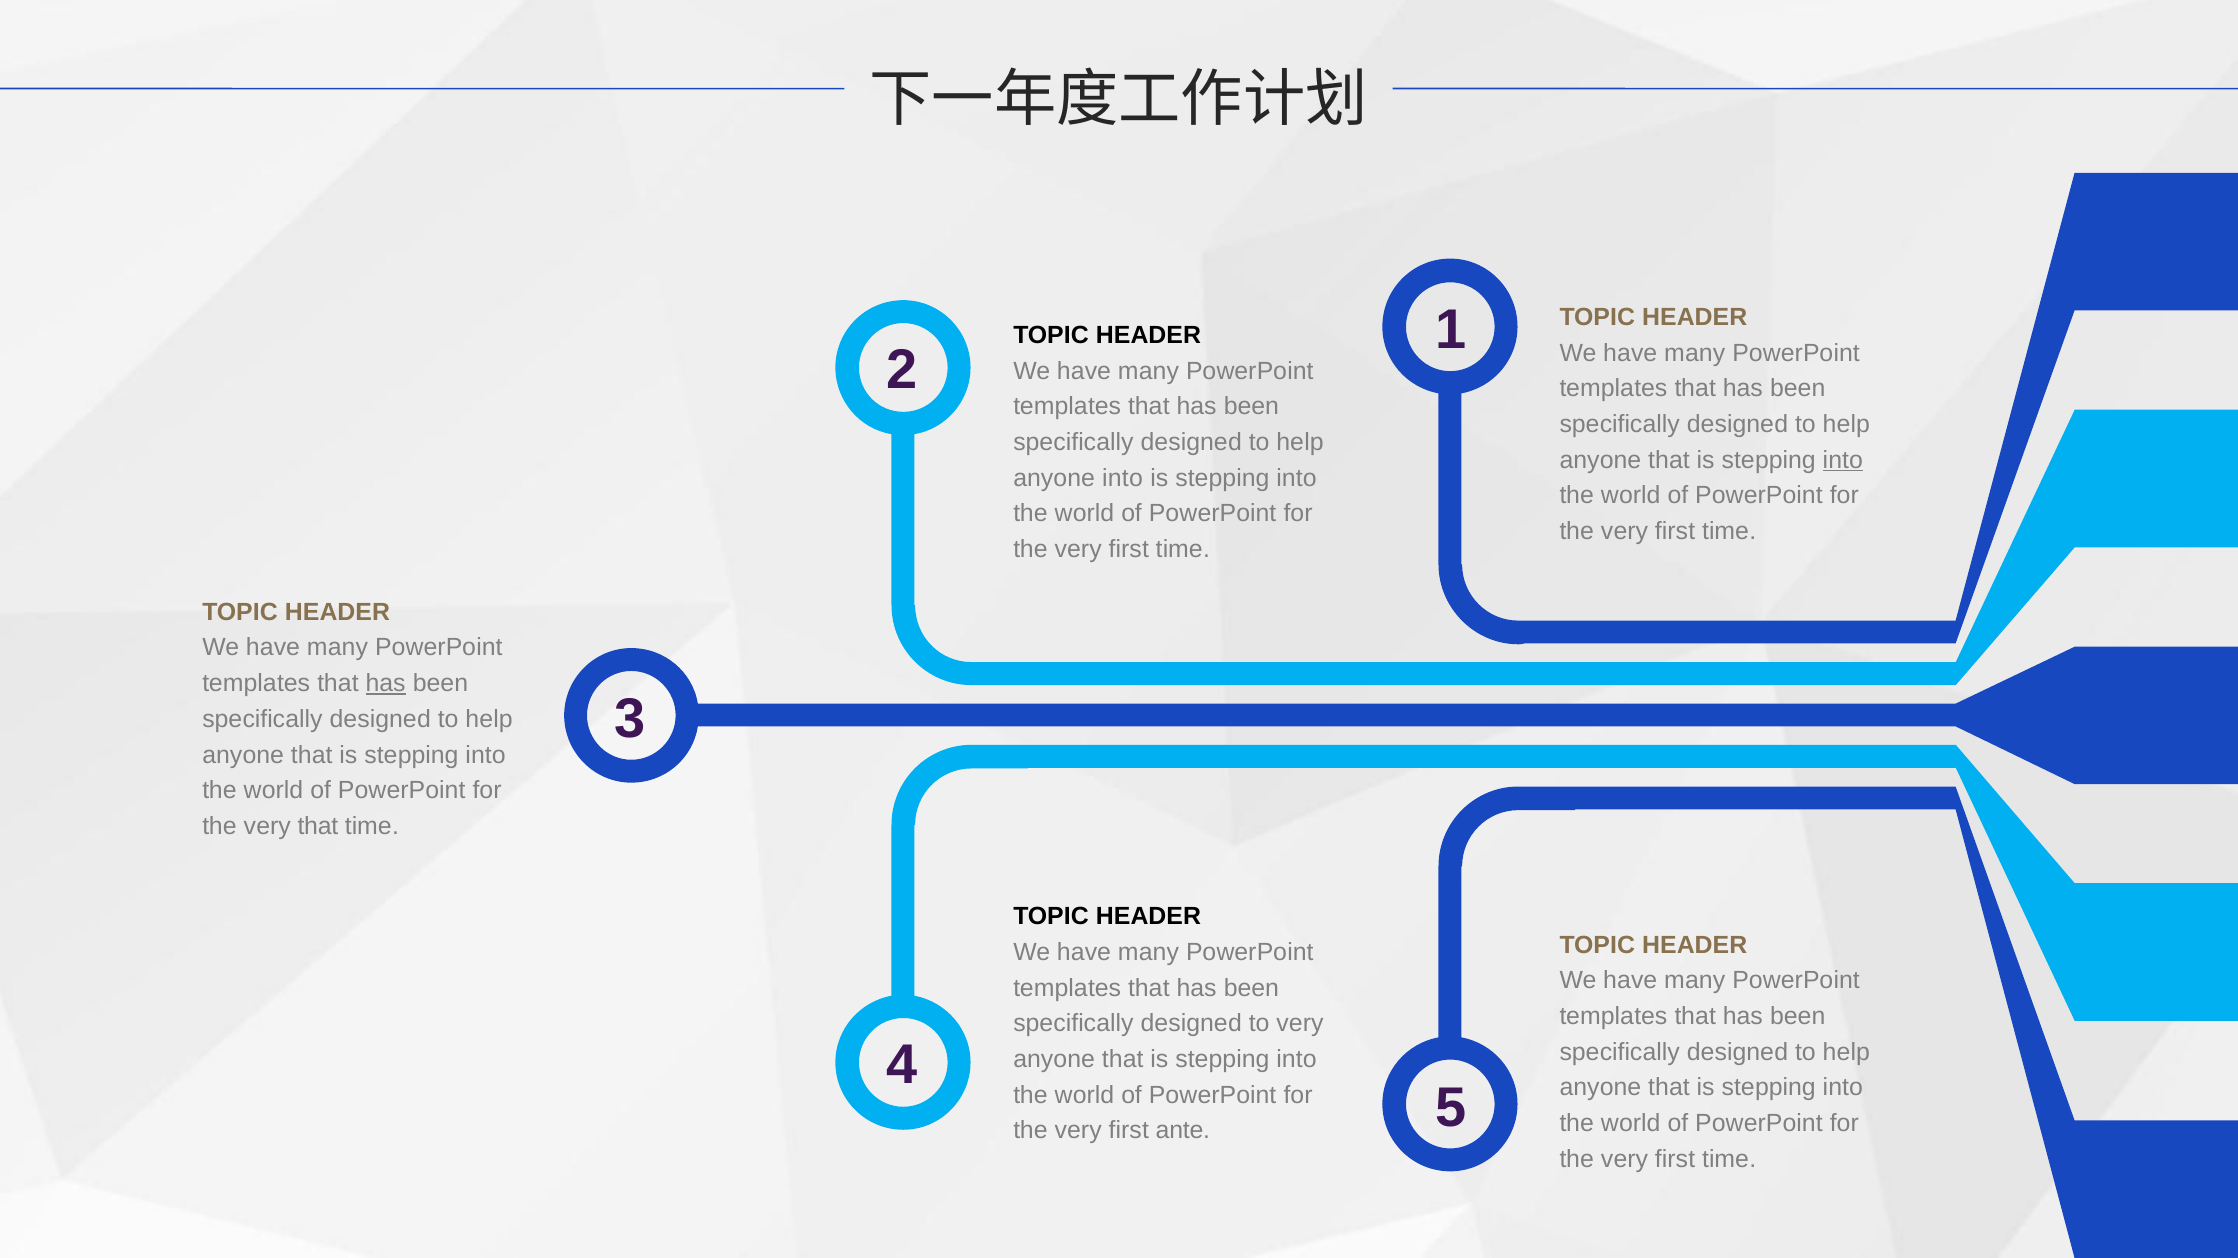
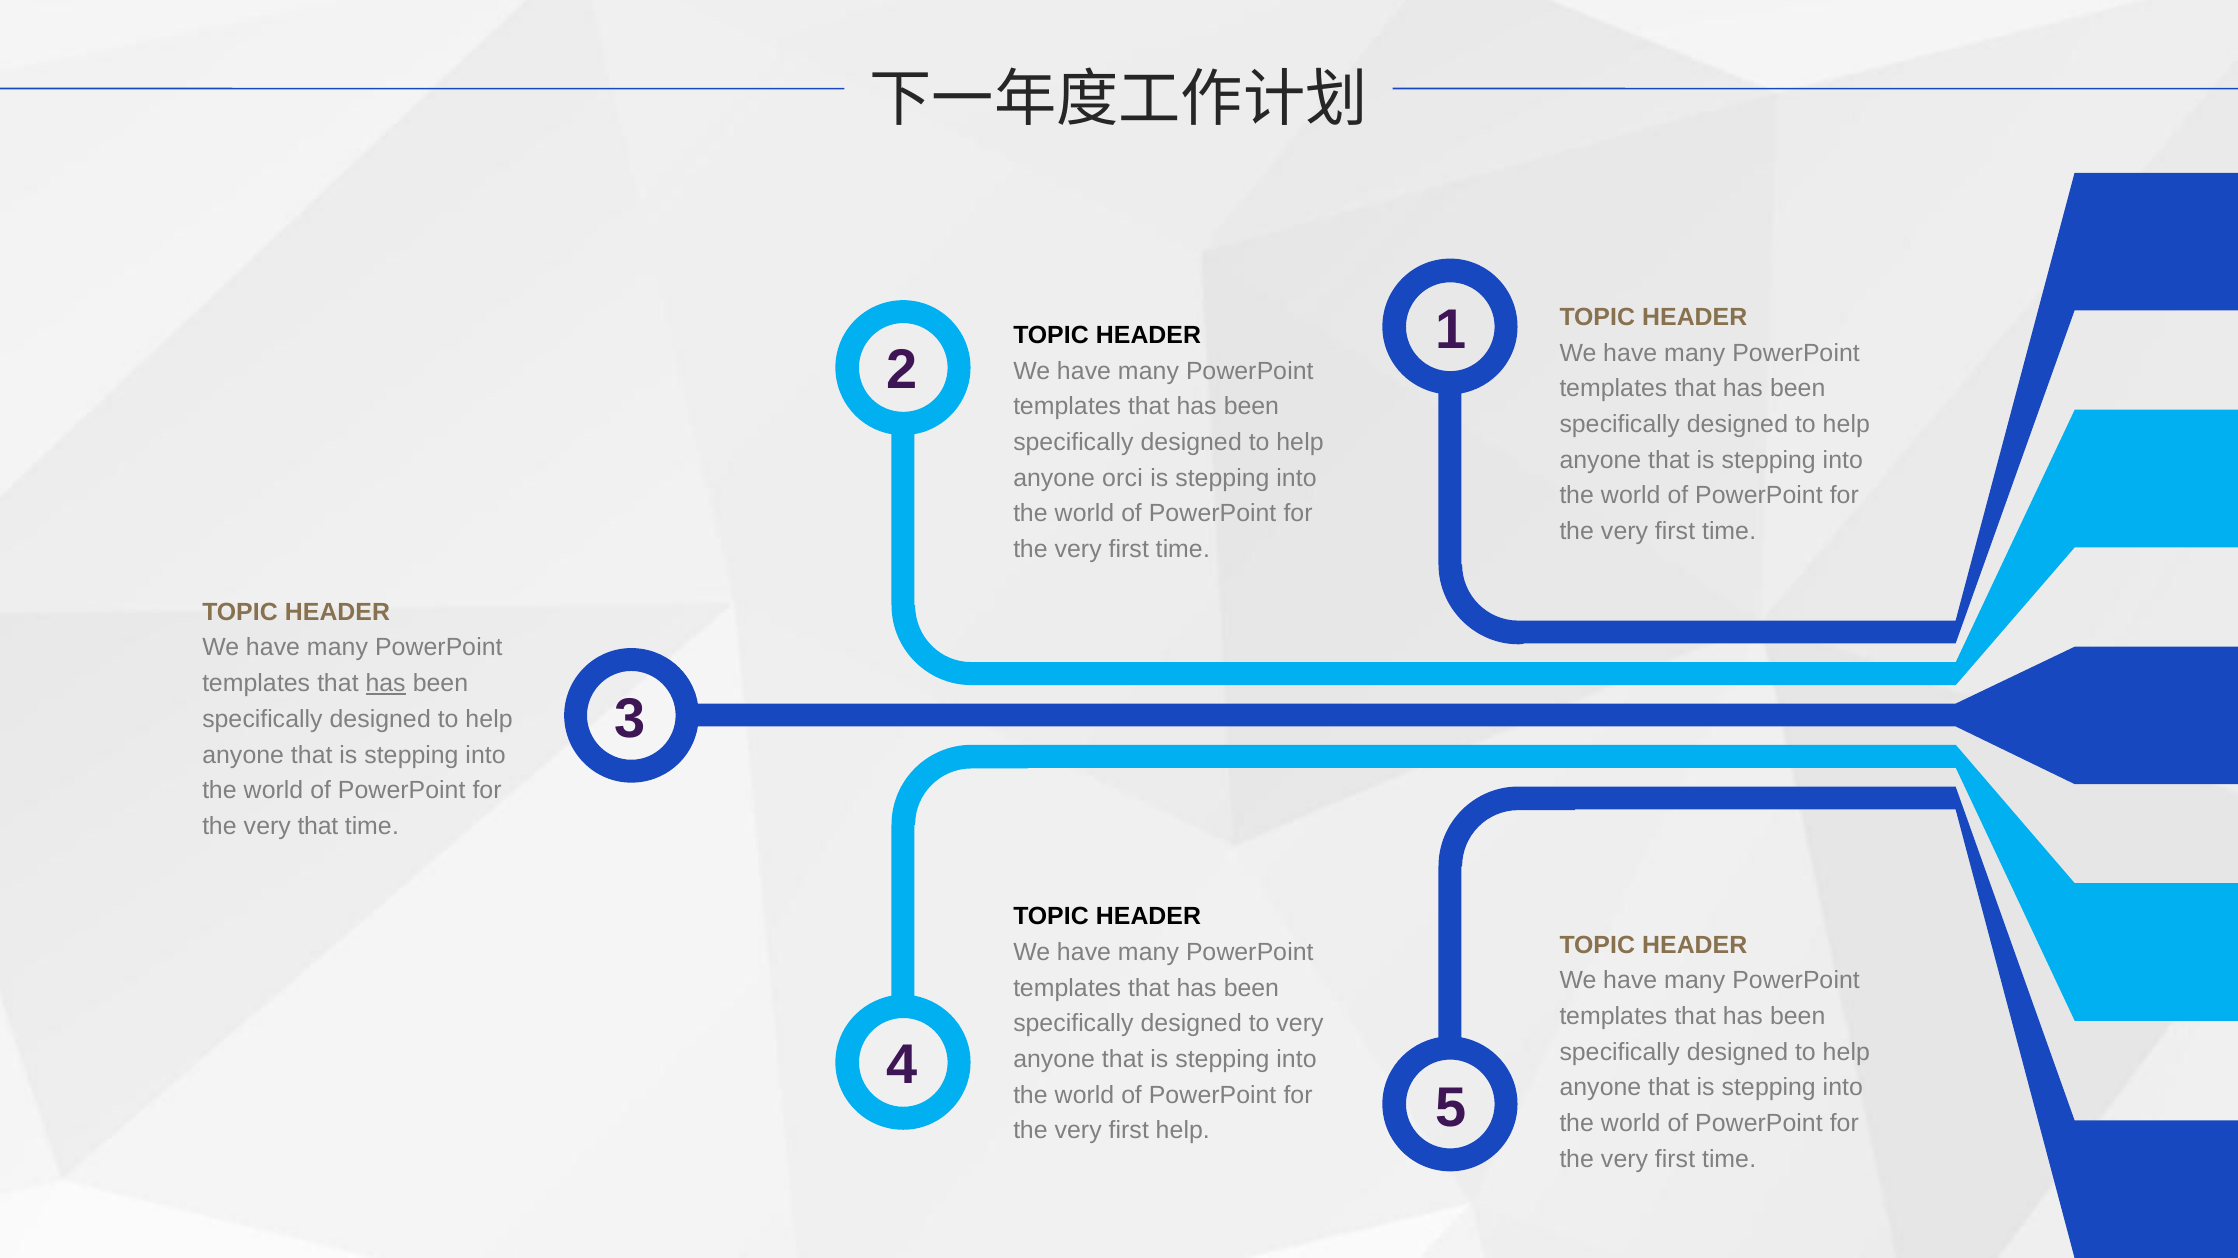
into at (1843, 460) underline: present -> none
anyone into: into -> orci
first ante: ante -> help
